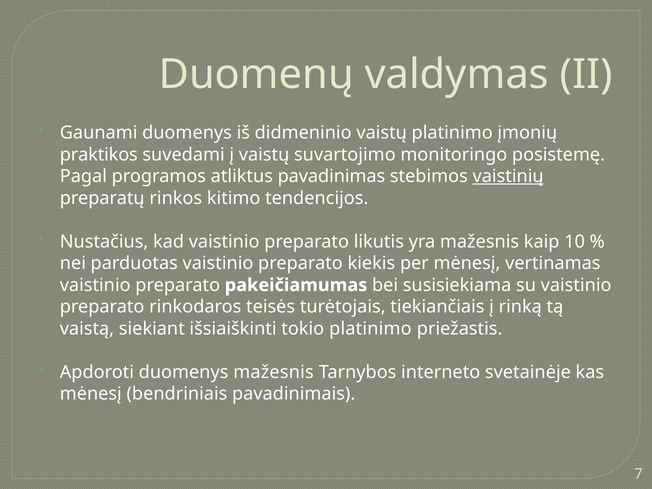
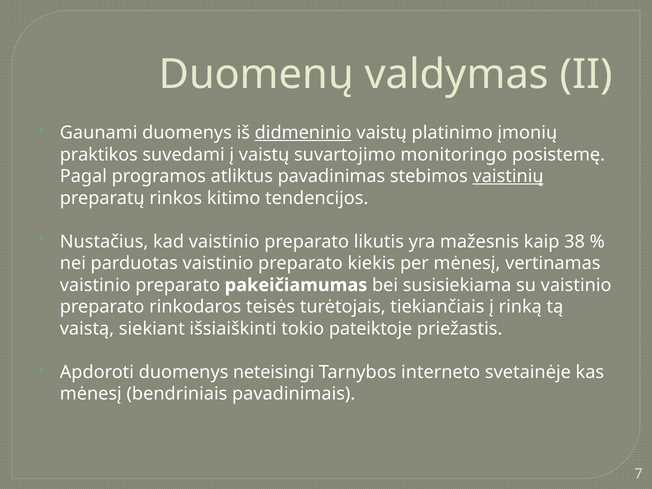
didmeninio underline: none -> present
10: 10 -> 38
tokio platinimo: platinimo -> pateiktoje
duomenys mažesnis: mažesnis -> neteisingi
